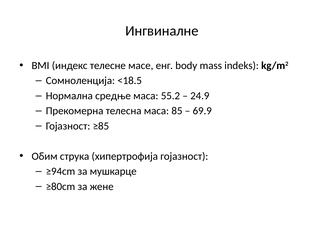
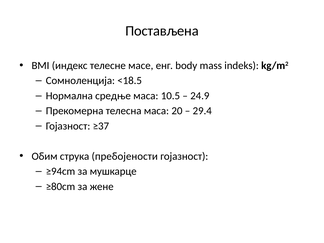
Ингвиналне: Ингвиналне -> Постављена
55.2: 55.2 -> 10.5
85: 85 -> 20
69.9: 69.9 -> 29.4
≥85: ≥85 -> ≥37
хипертрофија: хипертрофија -> пребојености
